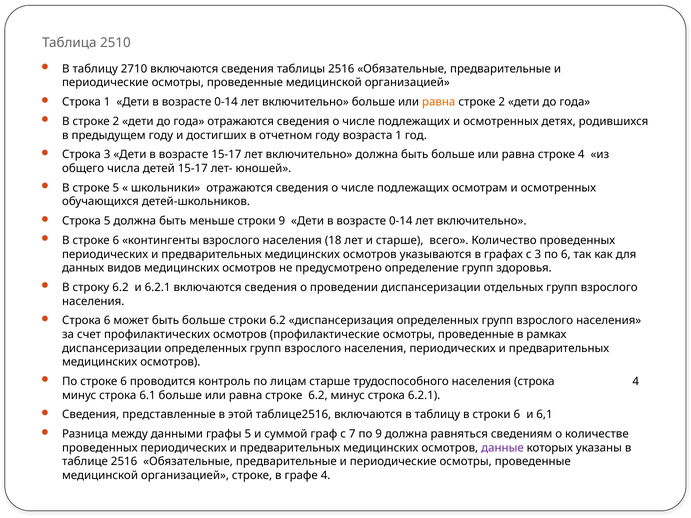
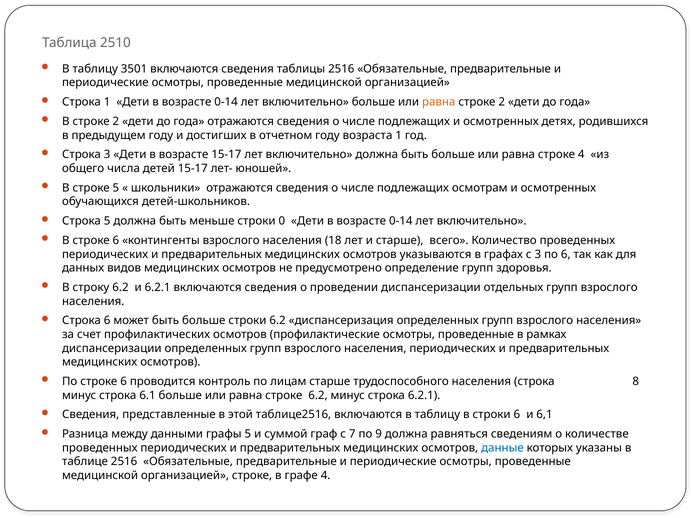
2710: 2710 -> 3501
строки 9: 9 -> 0
строка 4: 4 -> 8
данные colour: purple -> blue
